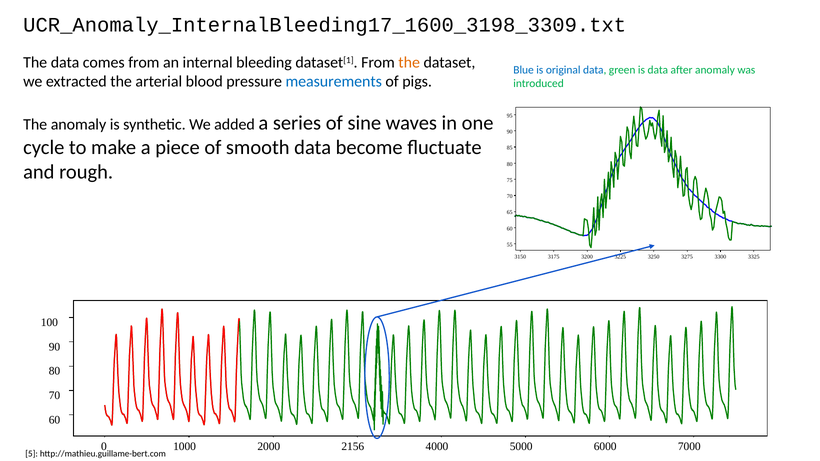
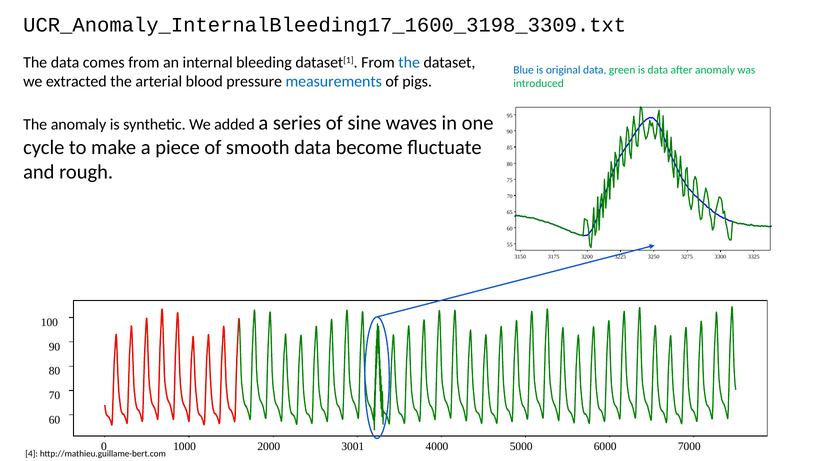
the at (409, 63) colour: orange -> blue
2156: 2156 -> 3001
5: 5 -> 4
